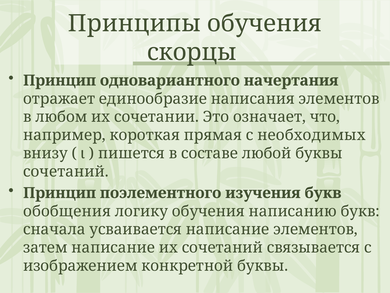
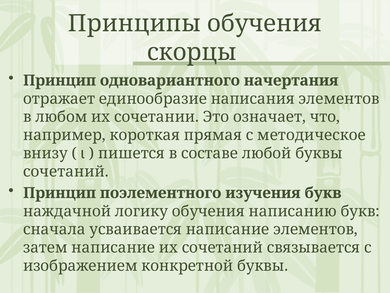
необходимых: необходимых -> методическое
обобщения: обобщения -> наждачной
